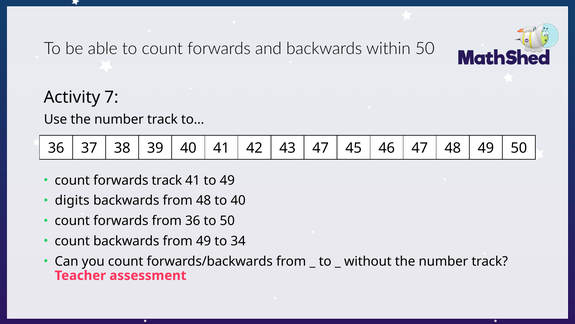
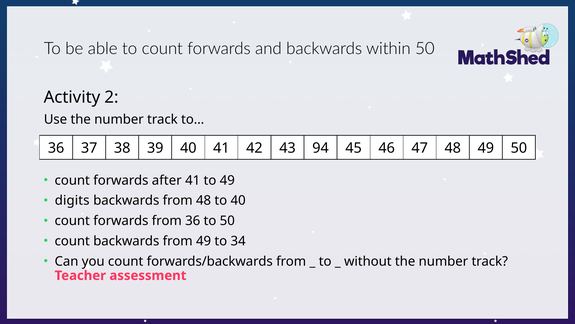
7: 7 -> 2
43 47: 47 -> 94
forwards track: track -> after
